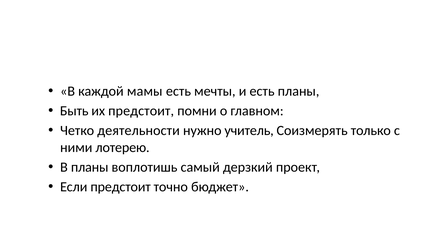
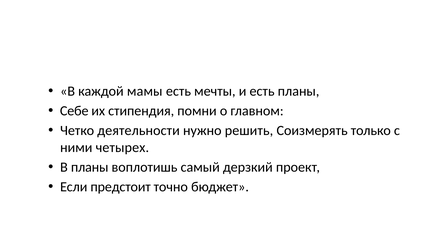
Быть: Быть -> Себе
их предстоит: предстоит -> стипендия
учитель: учитель -> решить
лотерею: лотерею -> четырех
